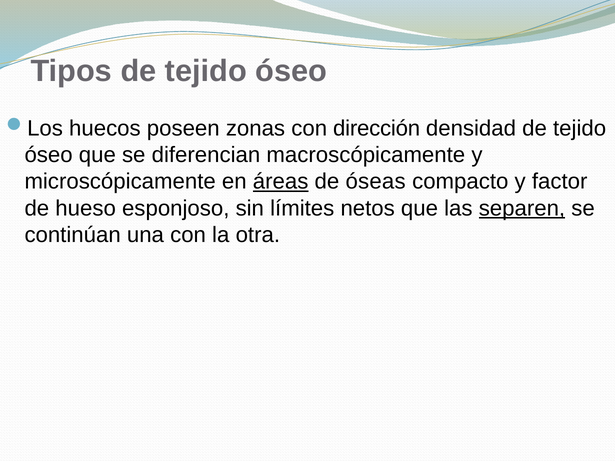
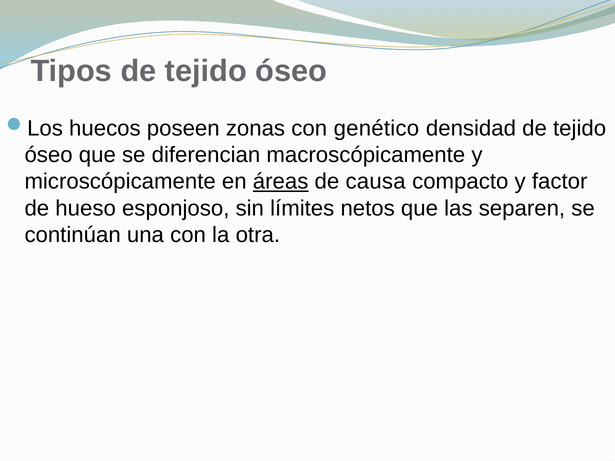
dirección: dirección -> genético
óseas: óseas -> causa
separen underline: present -> none
